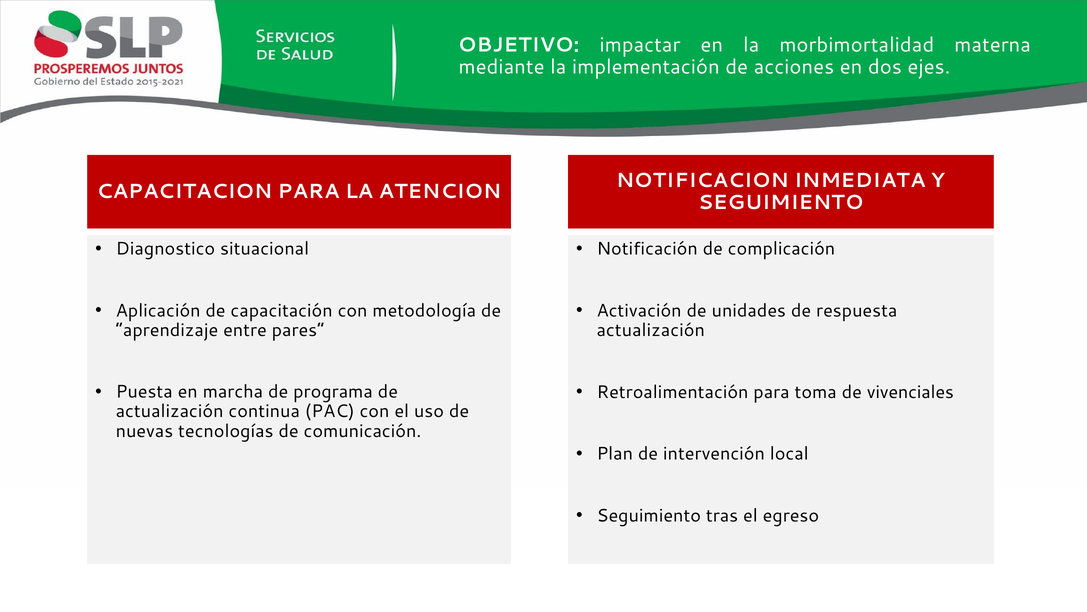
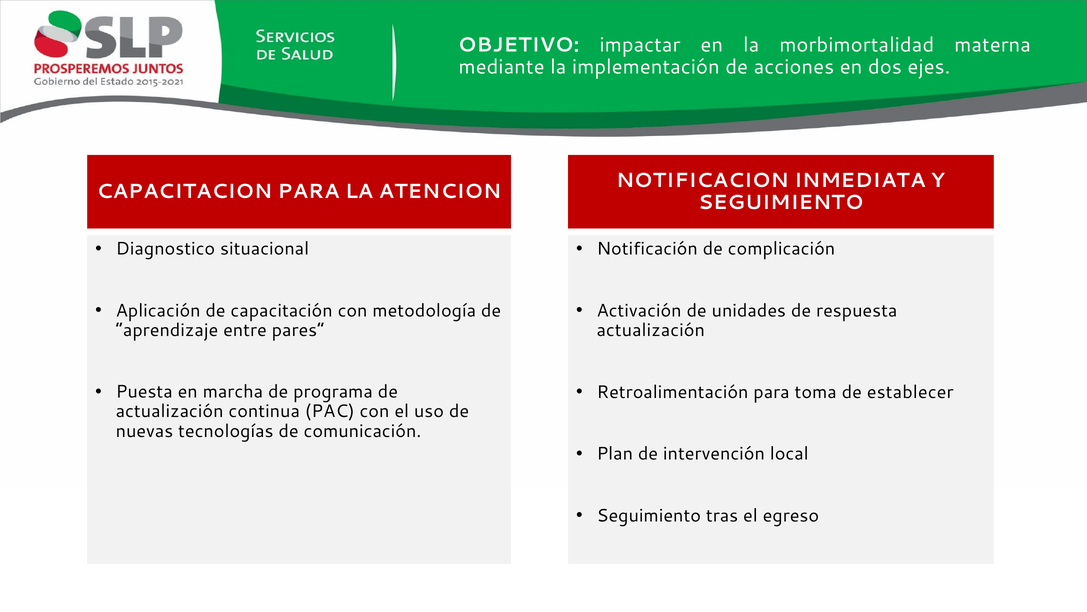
vivenciales: vivenciales -> establecer
